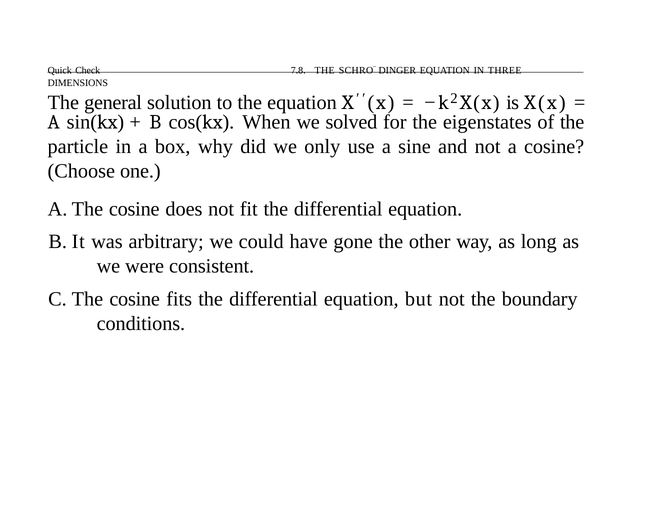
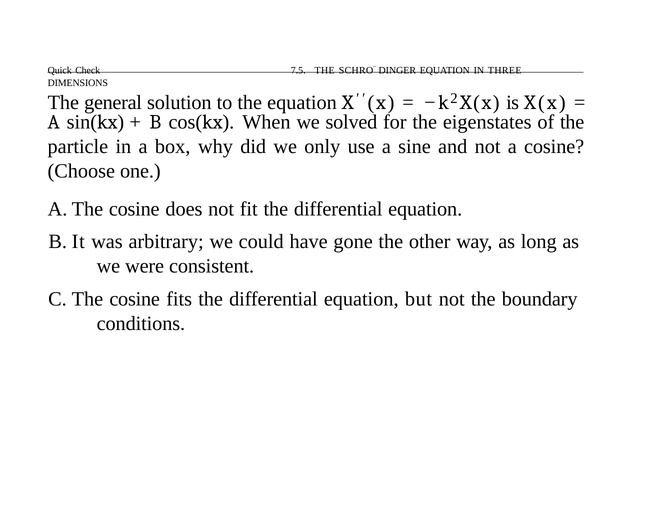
7.8: 7.8 -> 7.5
